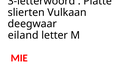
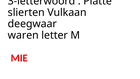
eiland: eiland -> waren
